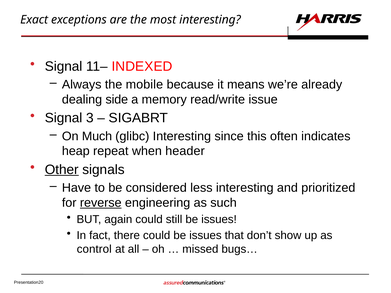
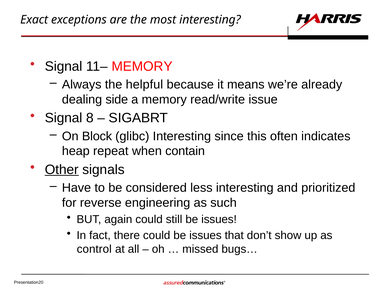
11– INDEXED: INDEXED -> MEMORY
mobile: mobile -> helpful
3: 3 -> 8
Much: Much -> Block
header: header -> contain
reverse underline: present -> none
